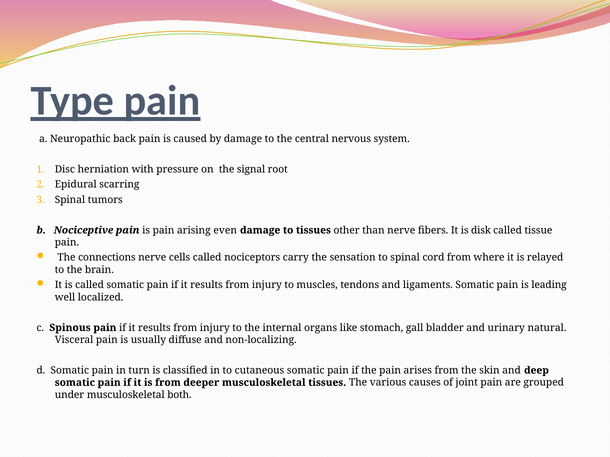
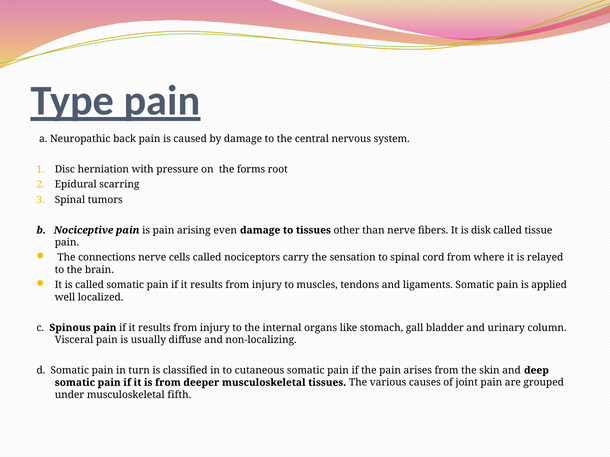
signal: signal -> forms
leading: leading -> applied
natural: natural -> column
both: both -> fifth
